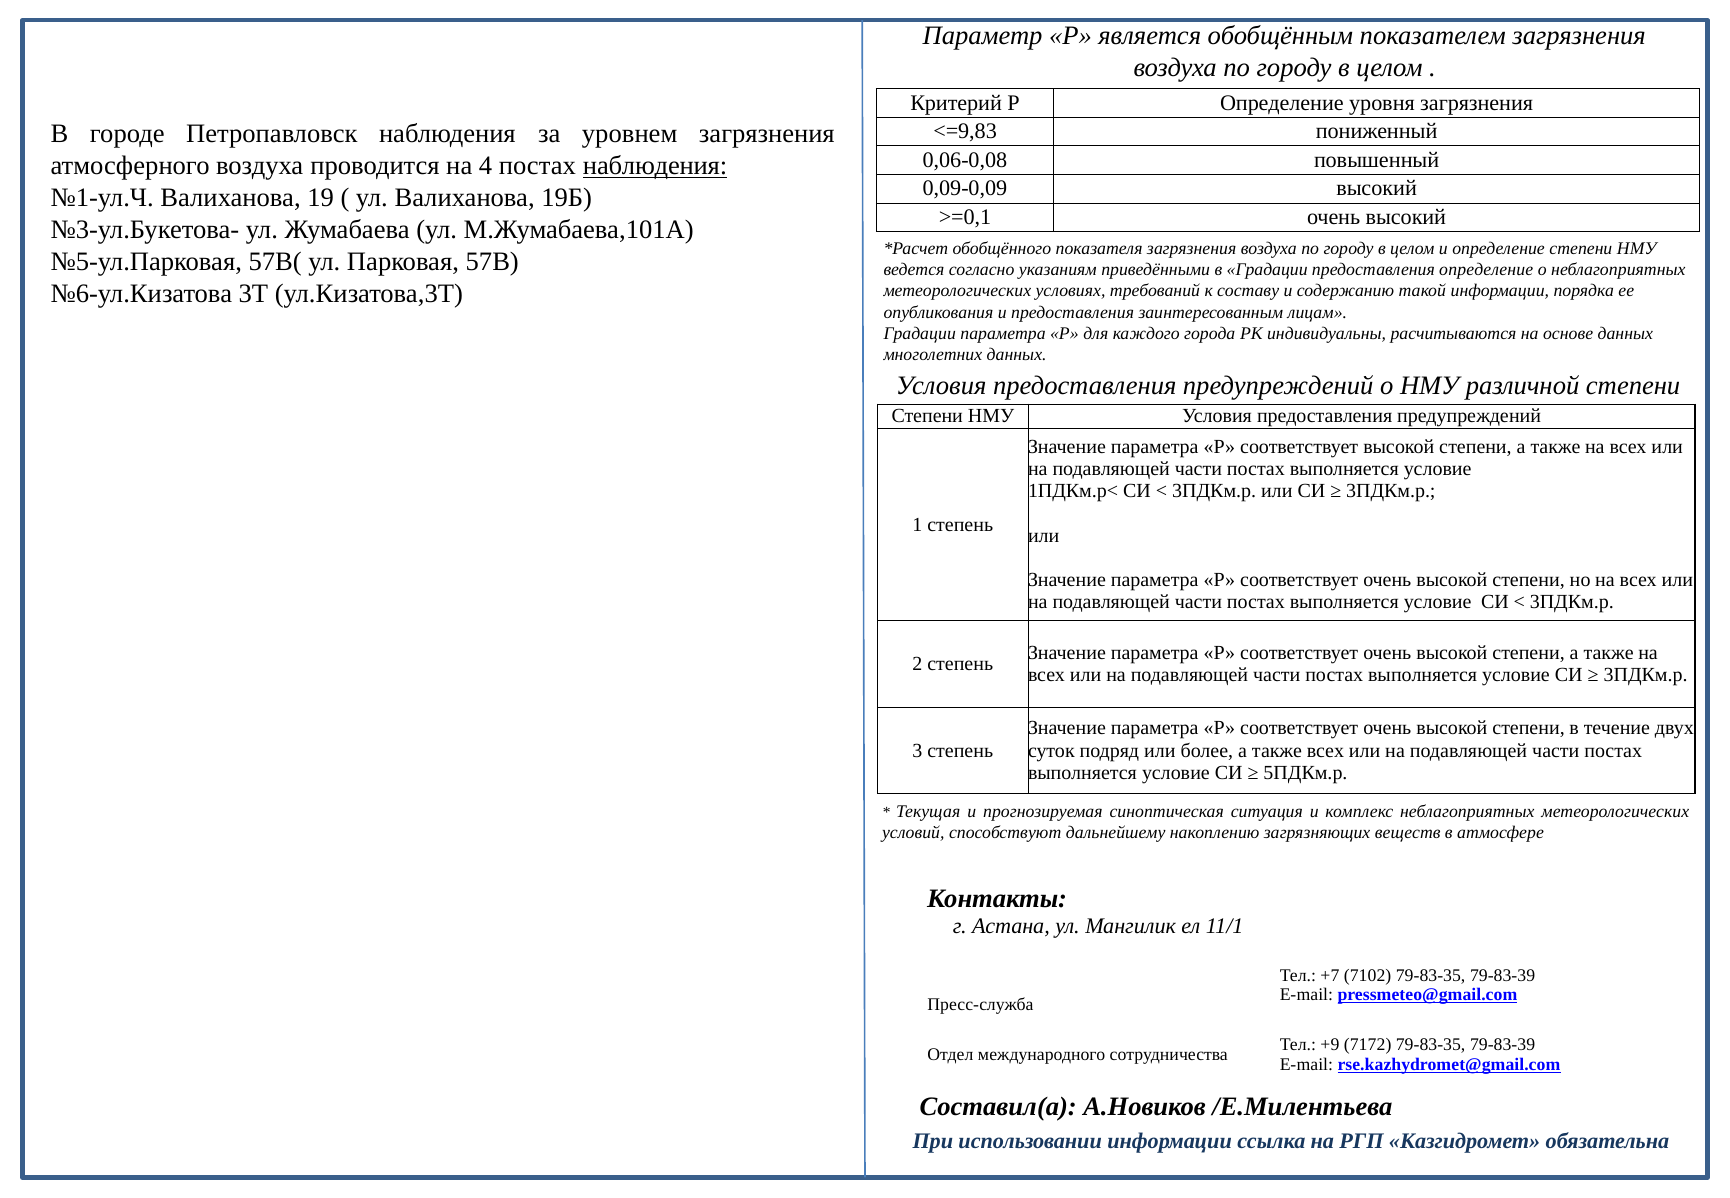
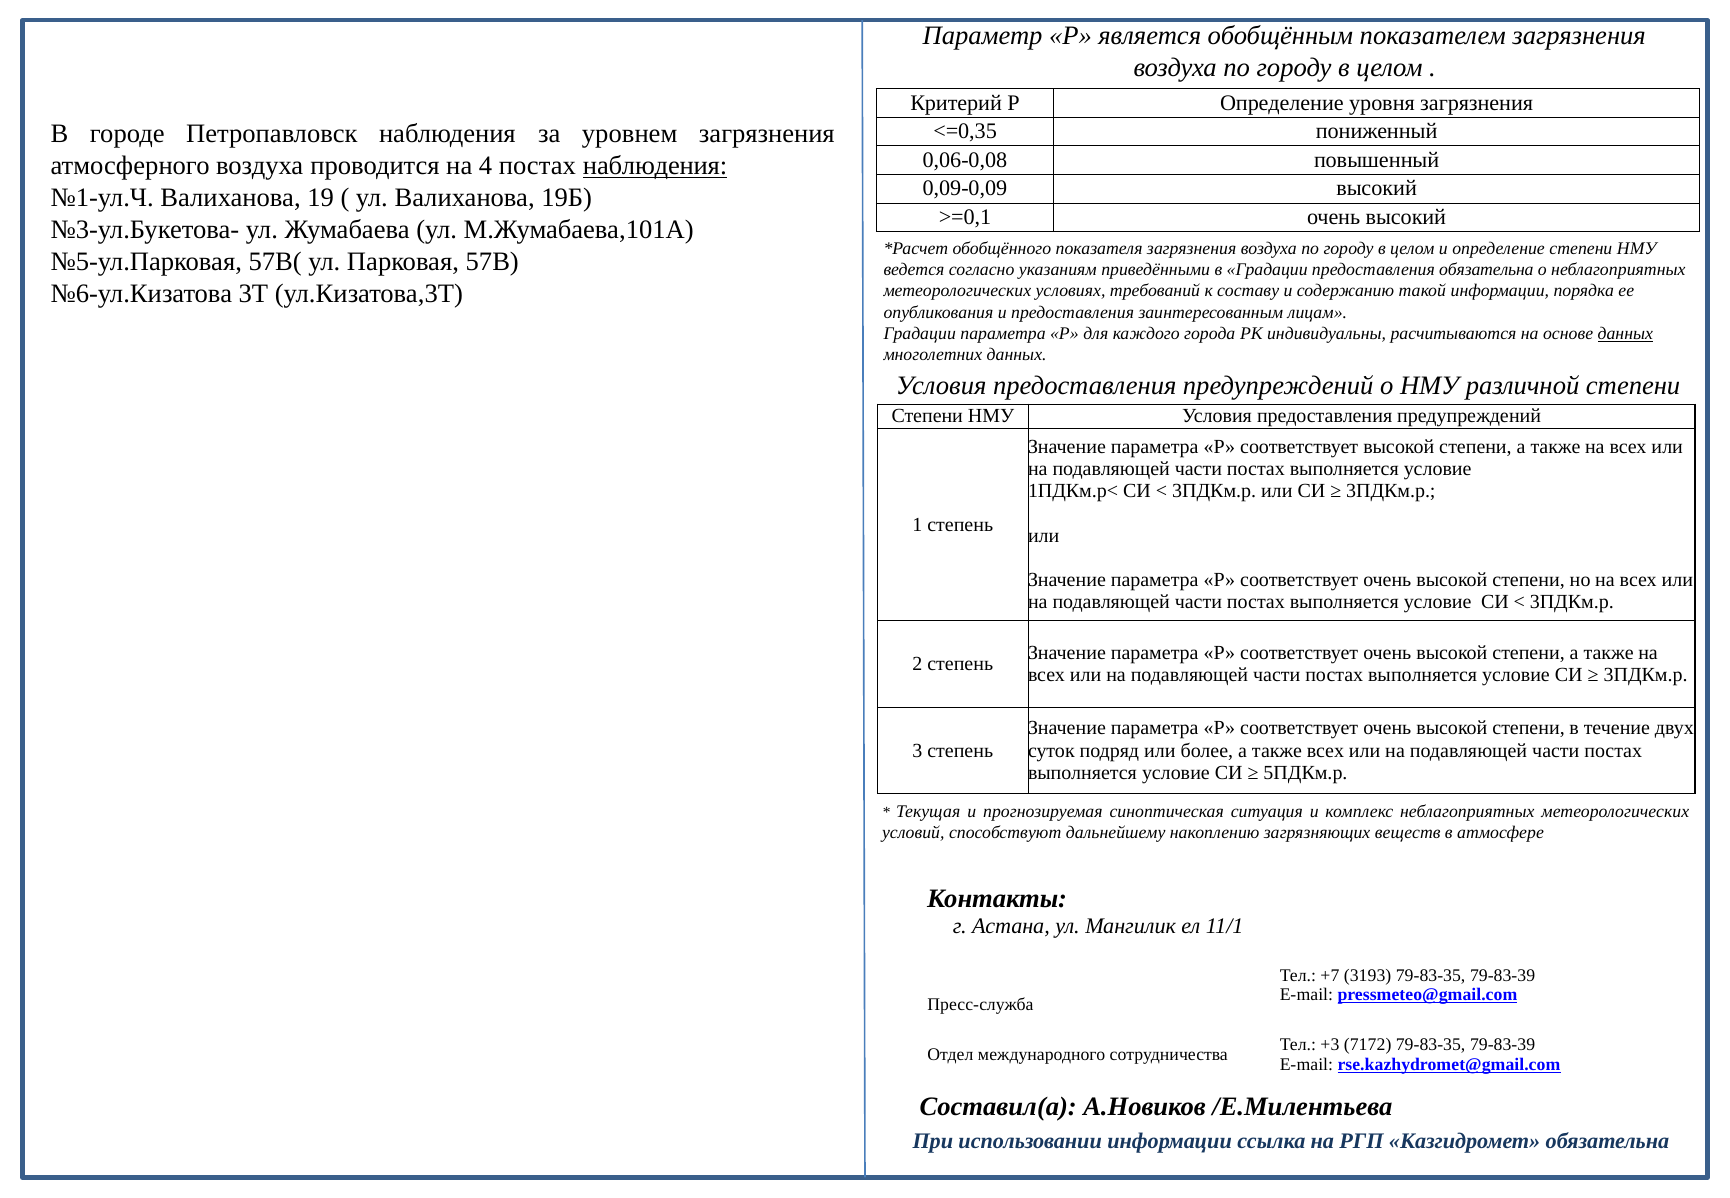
<=9,83: <=9,83 -> <=0,35
предоставления определение: определение -> обязательна
данных at (1625, 334) underline: none -> present
7102: 7102 -> 3193
+9: +9 -> +3
